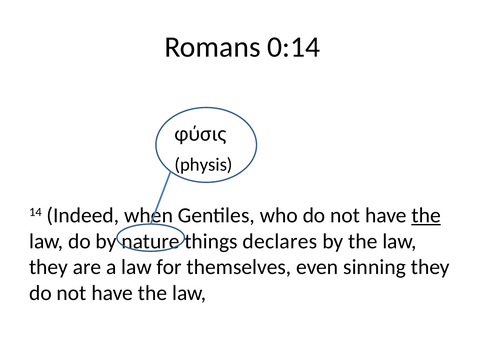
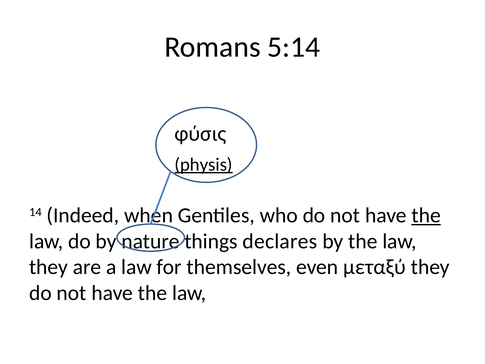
0:14: 0:14 -> 5:14
physis underline: none -> present
sinning: sinning -> μεταξύ
